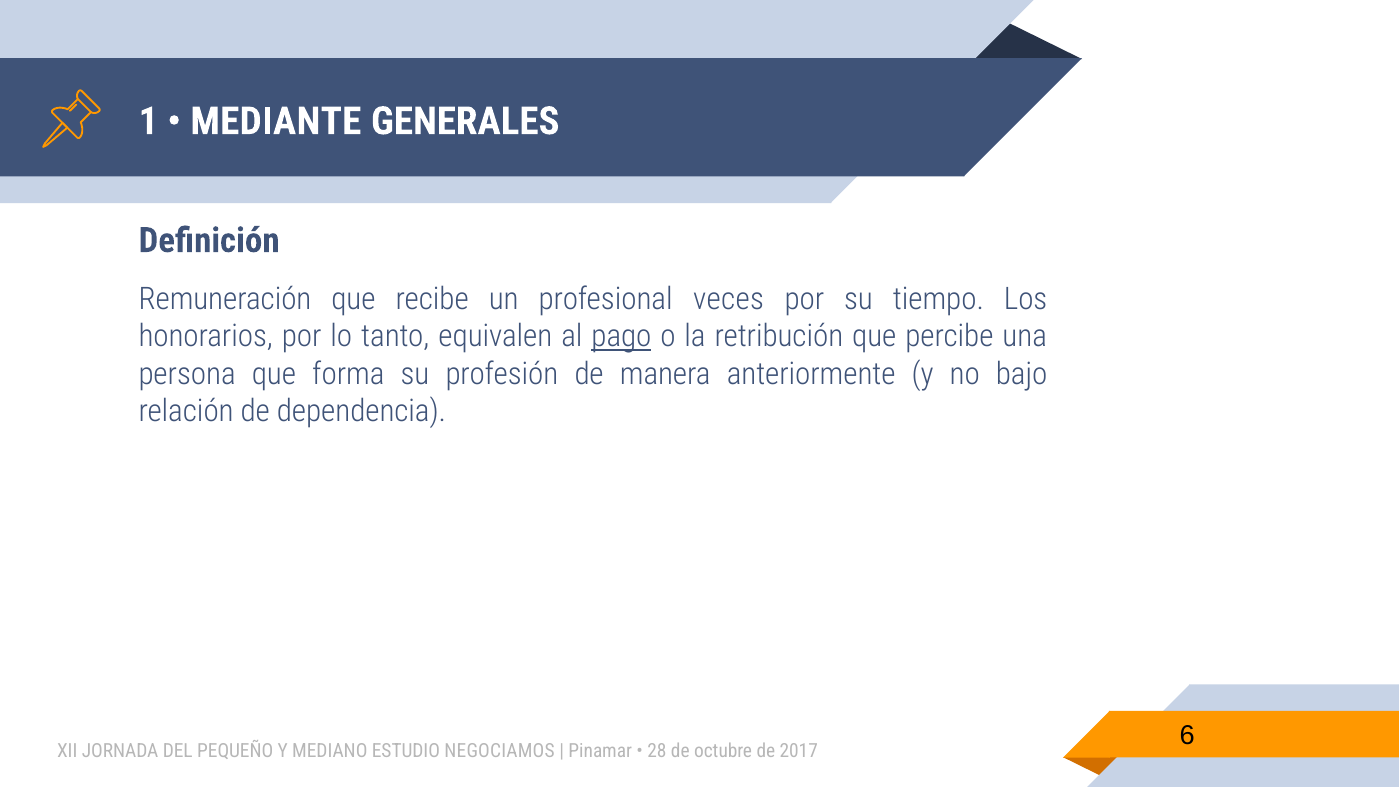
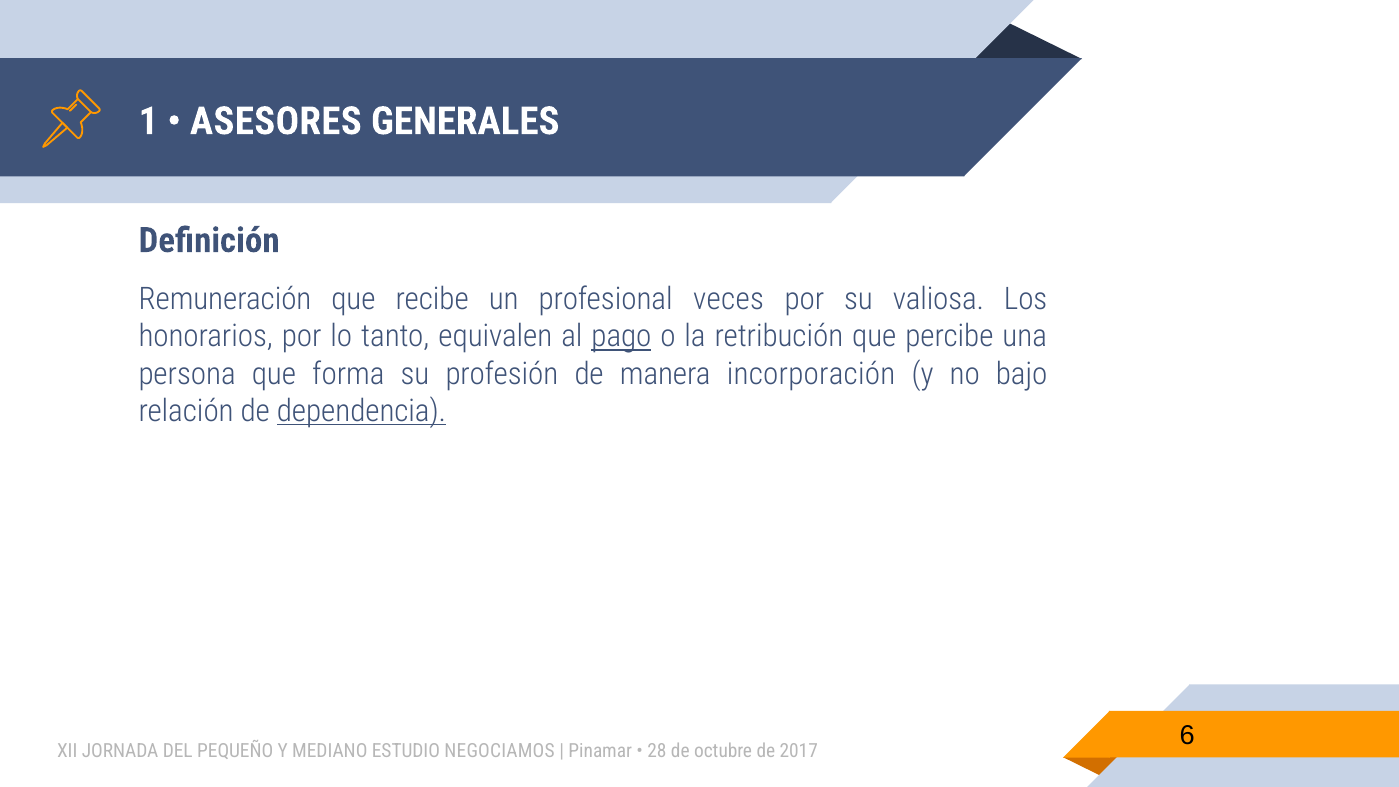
MEDIANTE: MEDIANTE -> ASESORES
tiempo: tiempo -> valiosa
anteriormente: anteriormente -> incorporación
dependencia underline: none -> present
